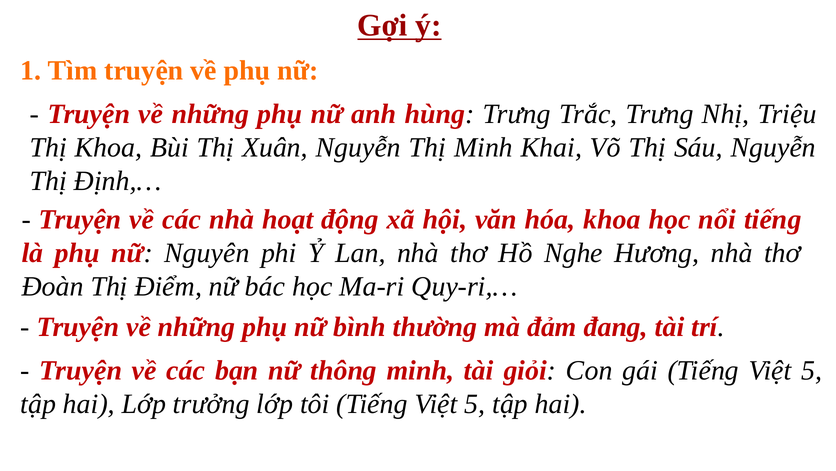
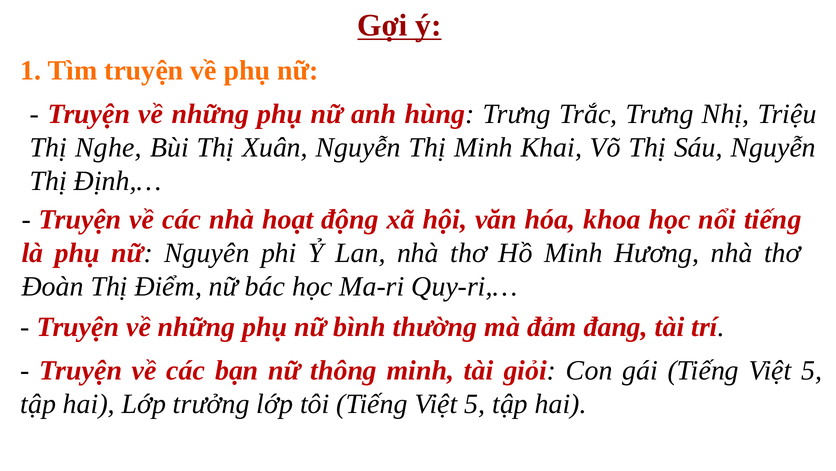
Thị Khoa: Khoa -> Nghe
Hồ Nghe: Nghe -> Minh
